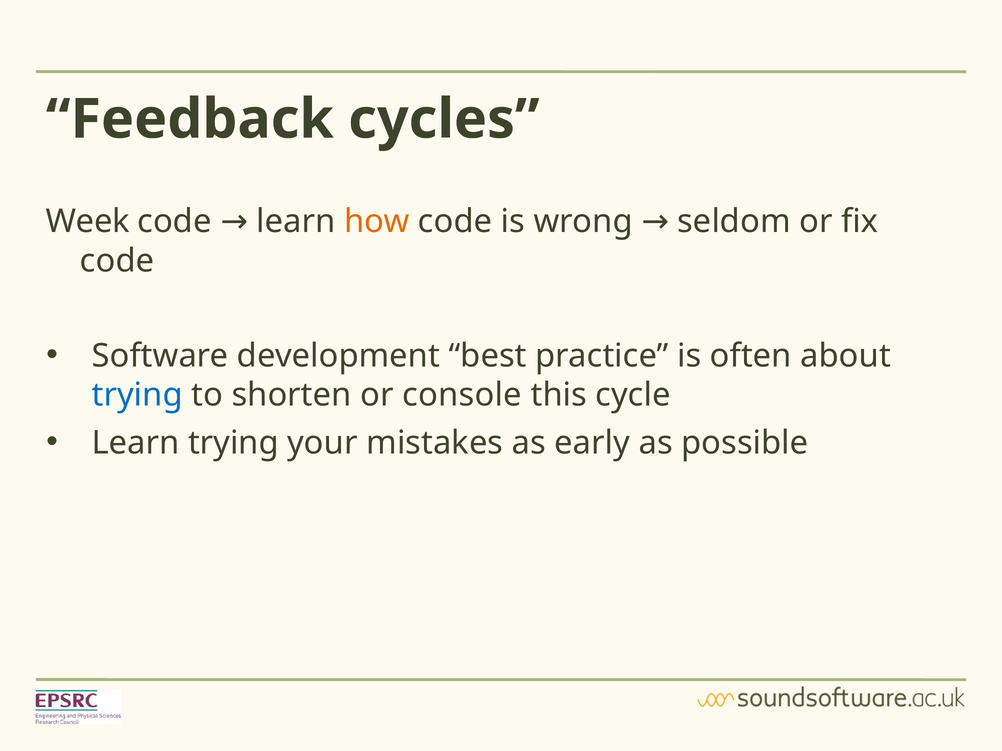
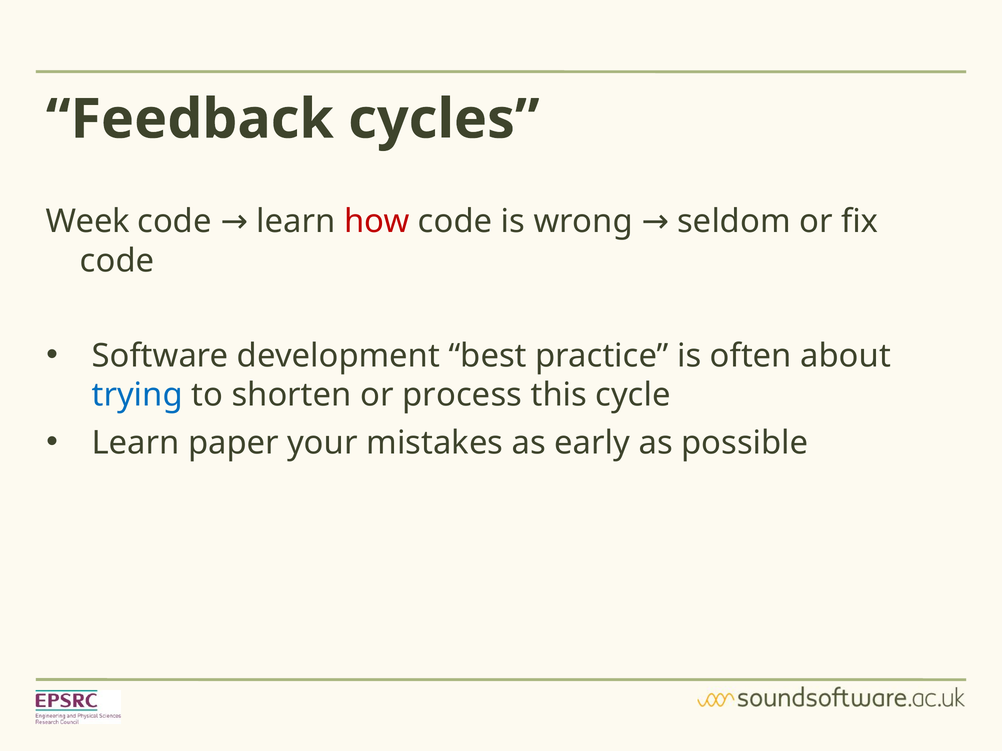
how colour: orange -> red
console: console -> process
Learn trying: trying -> paper
